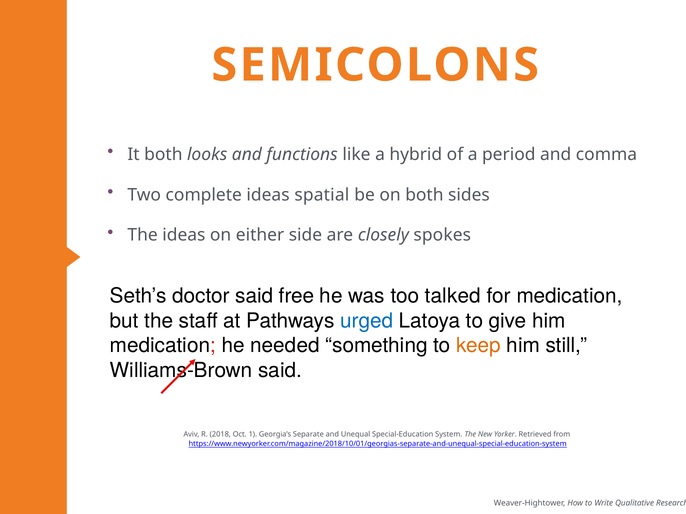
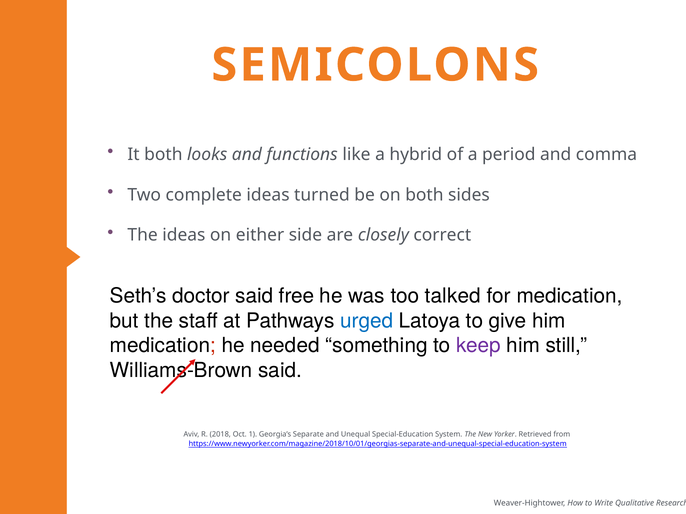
spatial: spatial -> turned
spokes: spokes -> correct
keep colour: orange -> purple
